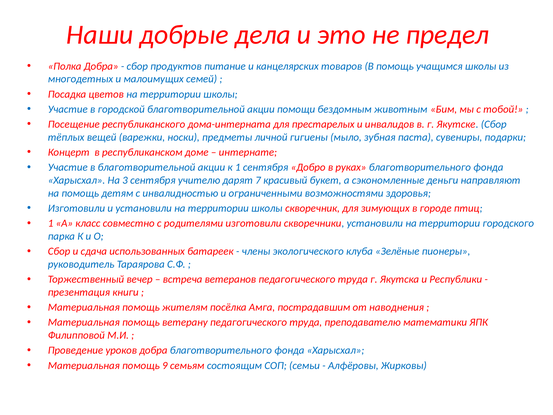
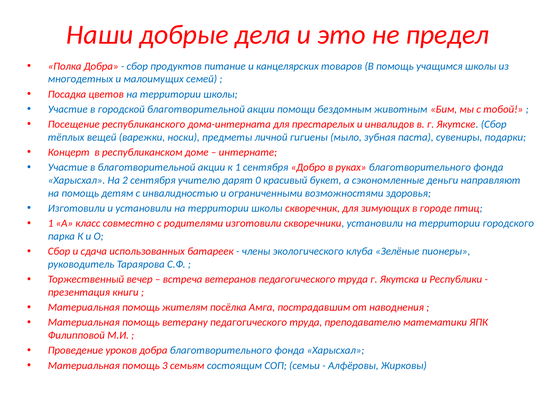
3: 3 -> 2
7: 7 -> 0
9: 9 -> 3
